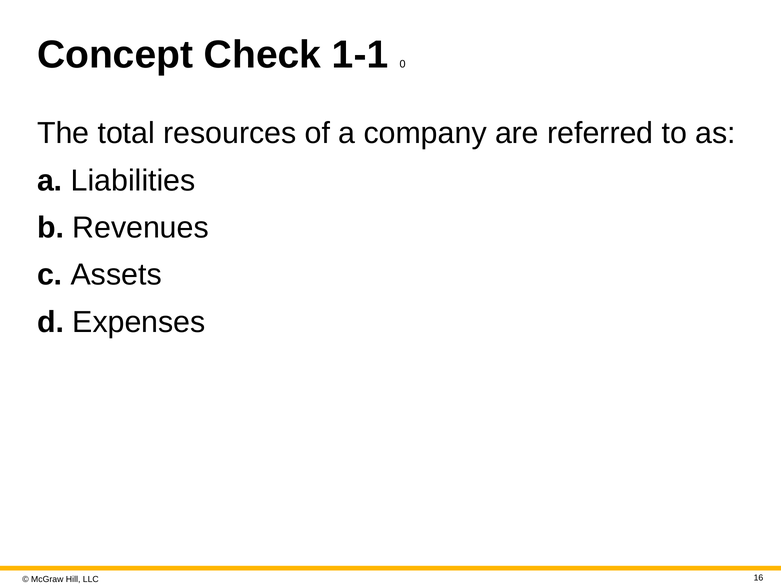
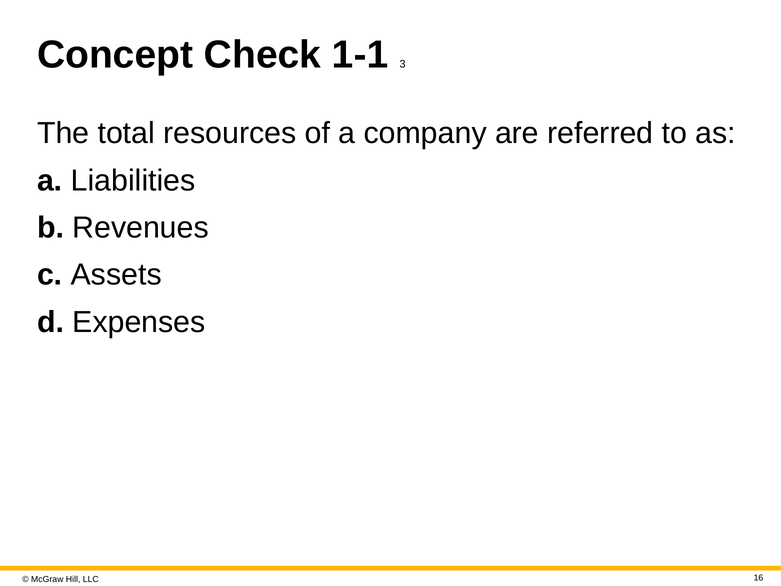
0: 0 -> 3
